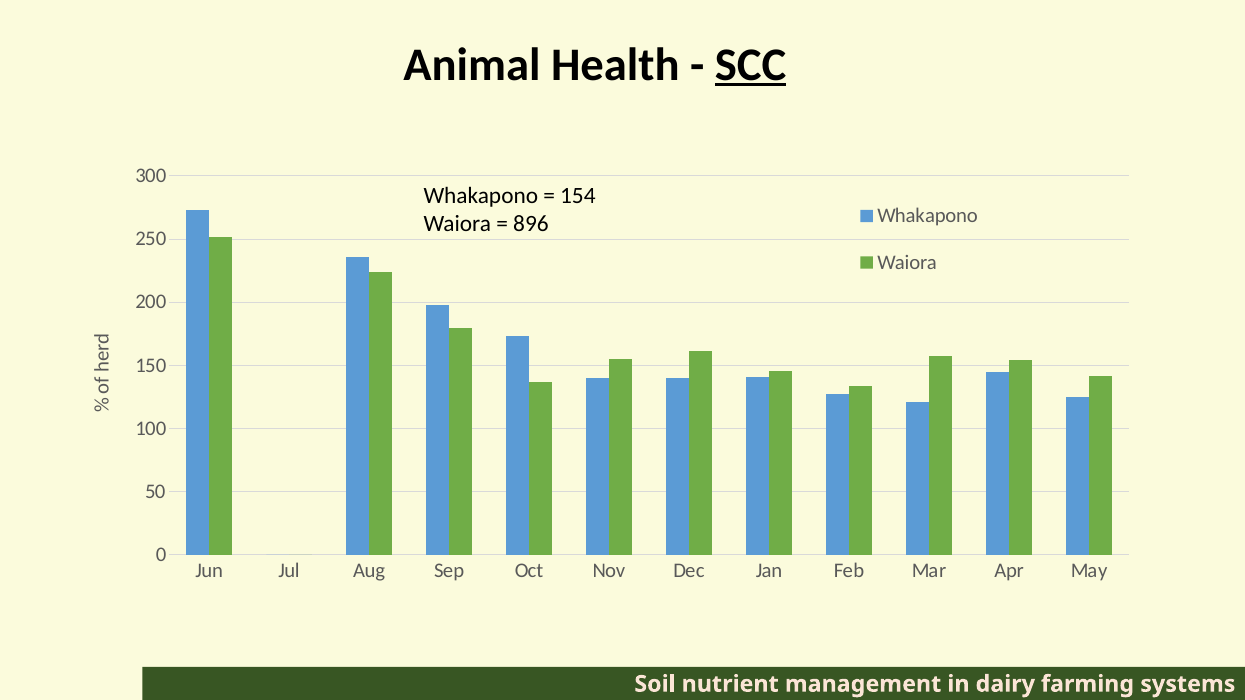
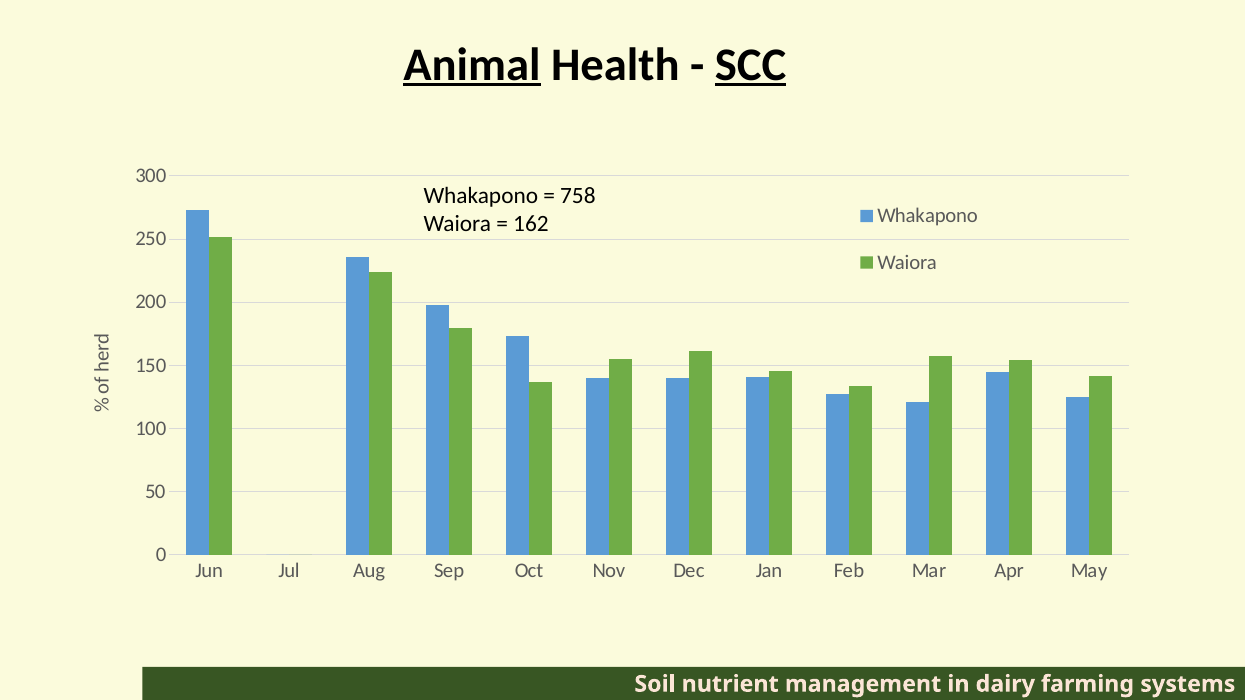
Animal underline: none -> present
154: 154 -> 758
896: 896 -> 162
